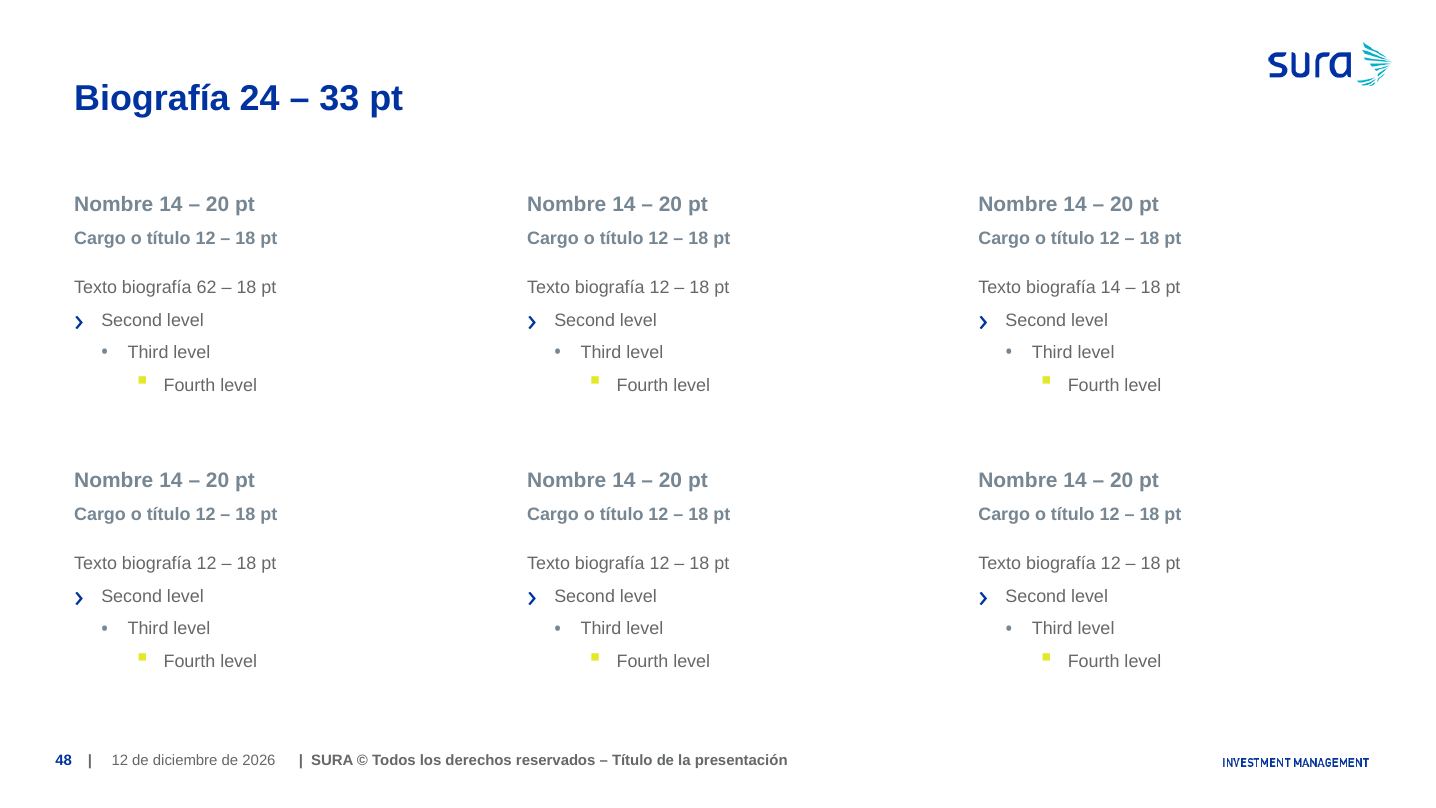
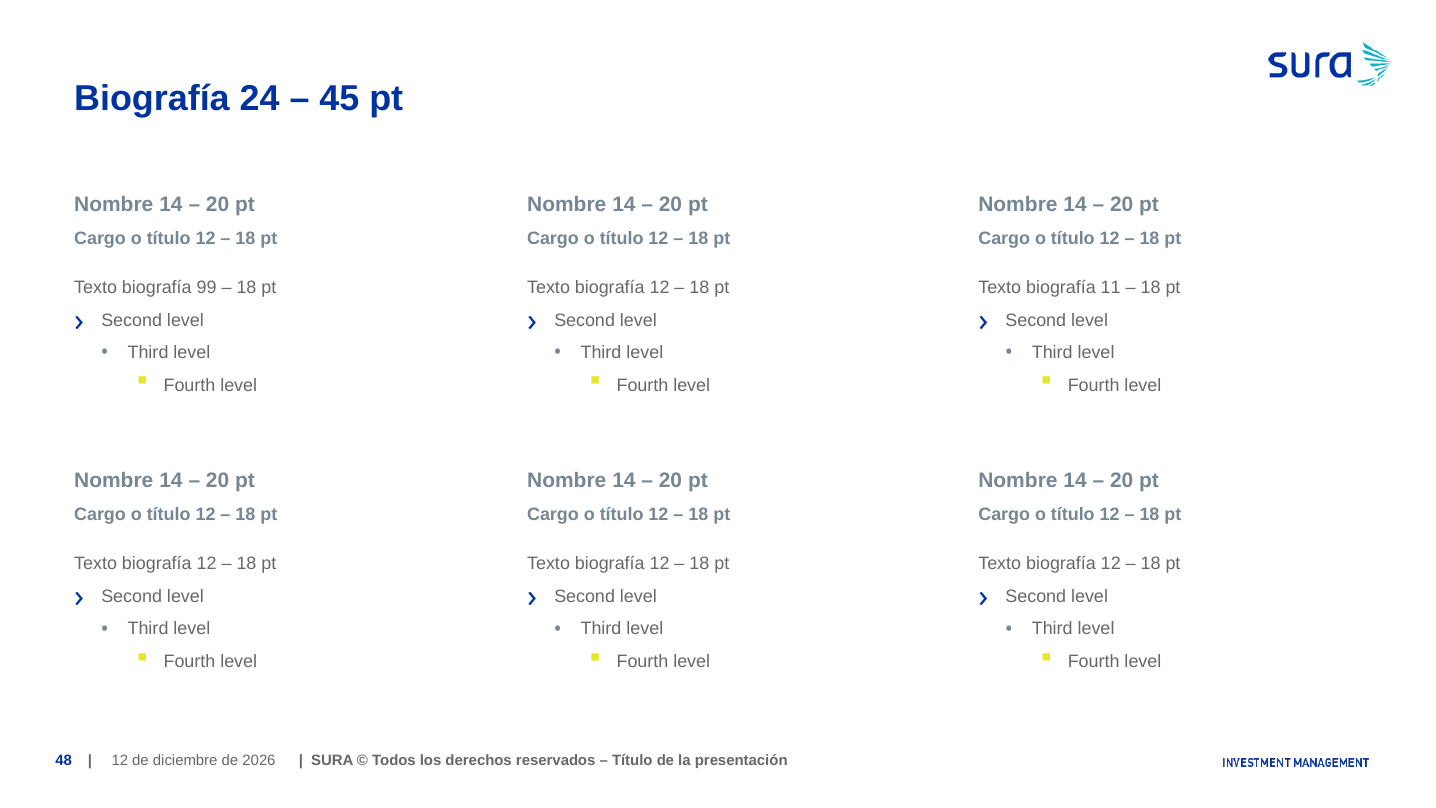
33: 33 -> 45
62: 62 -> 99
biografía 14: 14 -> 11
